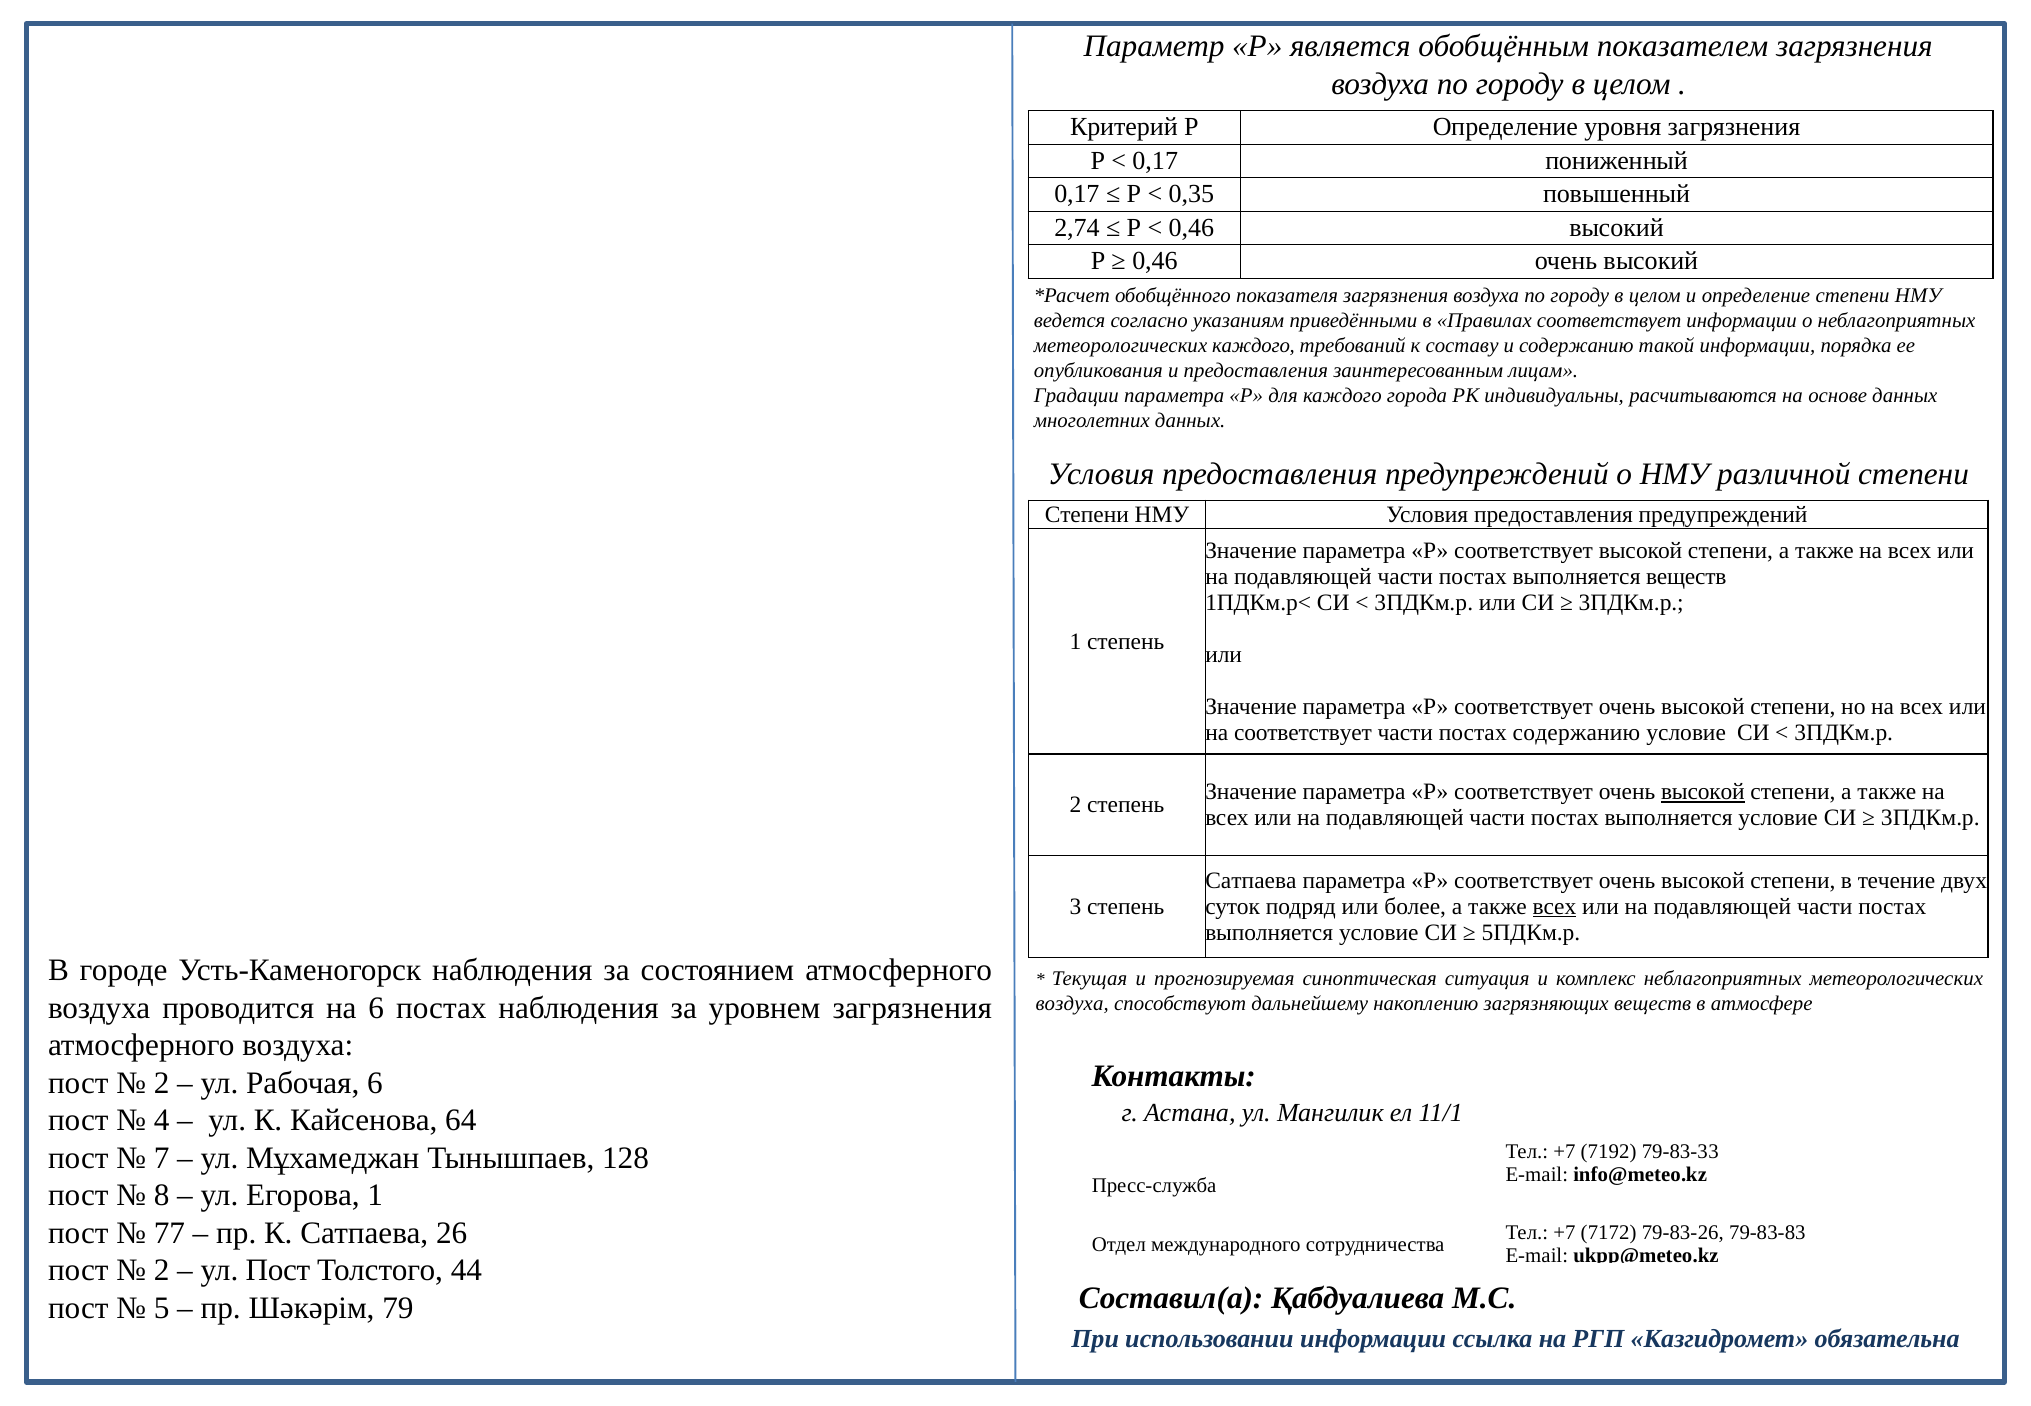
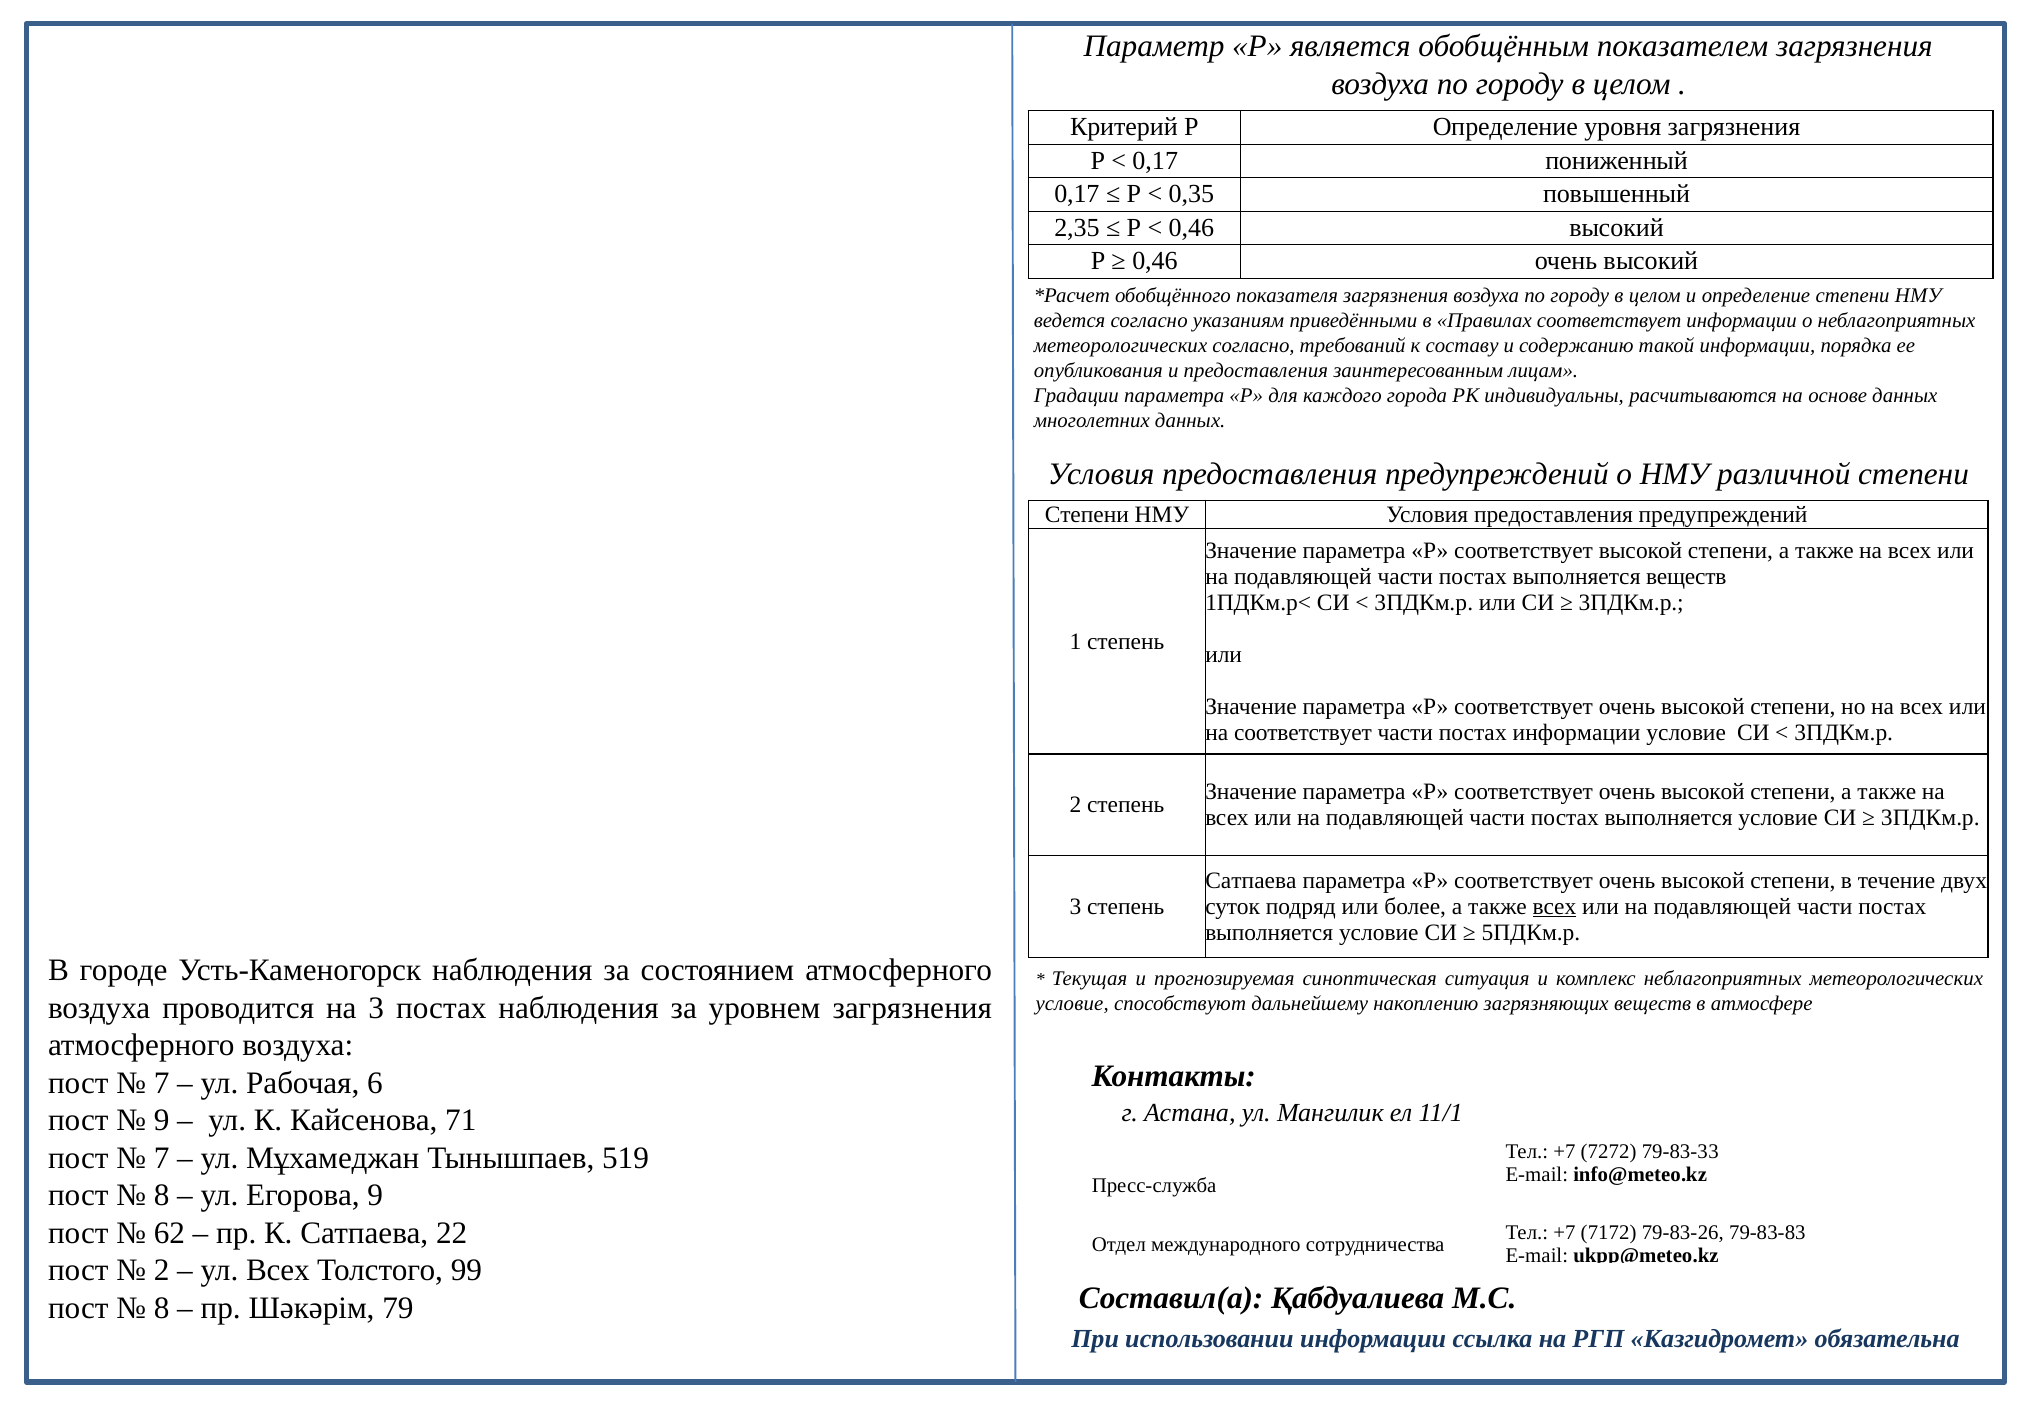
2,74: 2,74 -> 2,35
метеорологических каждого: каждого -> согласно
постах содержанию: содержанию -> информации
высокой at (1703, 792) underline: present -> none
на 6: 6 -> 3
воздуха at (1072, 1004): воздуха -> условие
2 at (162, 1083): 2 -> 7
4 at (162, 1121): 4 -> 9
64: 64 -> 71
7192: 7192 -> 7272
128: 128 -> 519
Егорова 1: 1 -> 9
77: 77 -> 62
26: 26 -> 22
ул Пост: Пост -> Всех
44: 44 -> 99
5 at (162, 1308): 5 -> 8
